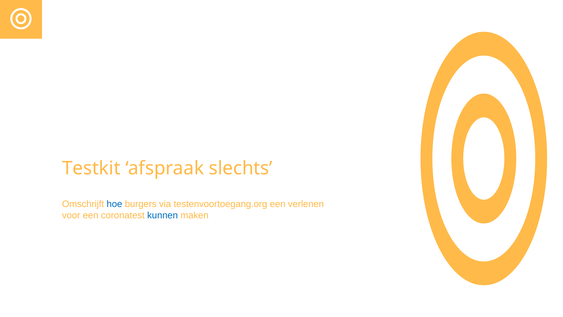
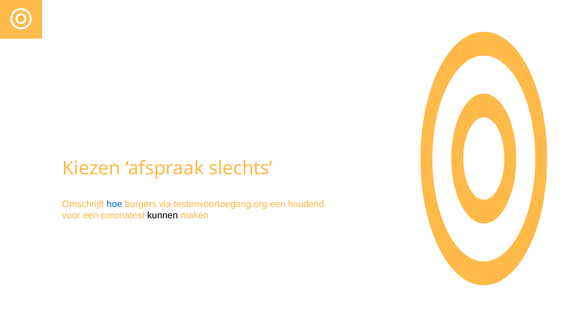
Testkit: Testkit -> Kiezen
verlenen: verlenen -> houdend
kunnen colour: blue -> black
